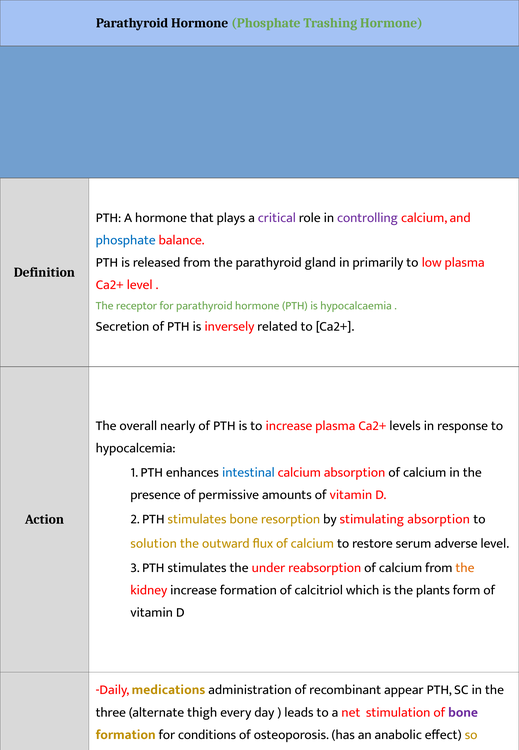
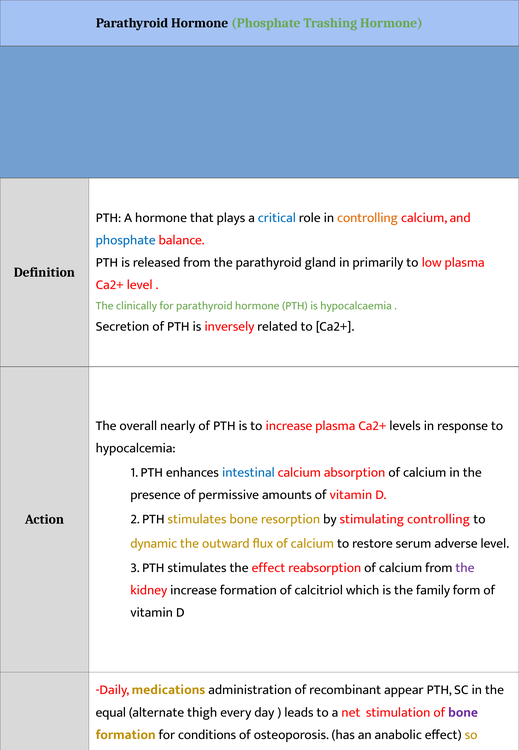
critical colour: purple -> blue
controlling at (368, 217) colour: purple -> orange
receptor: receptor -> clinically
stimulating absorption: absorption -> controlling
solution: solution -> dynamic
the under: under -> effect
the at (465, 567) colour: orange -> purple
plants: plants -> family
three: three -> equal
